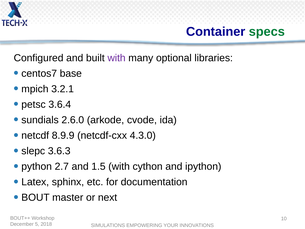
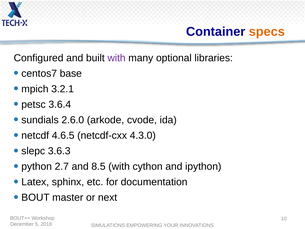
specs colour: green -> orange
8.9.9: 8.9.9 -> 4.6.5
1.5: 1.5 -> 8.5
